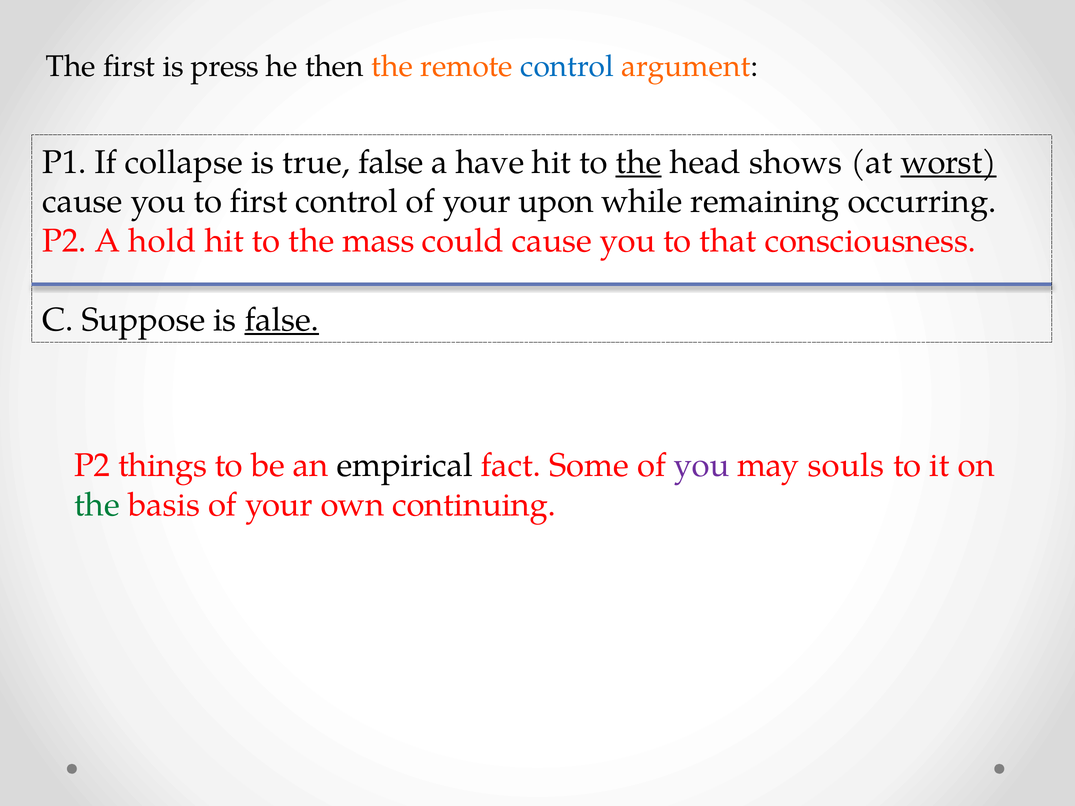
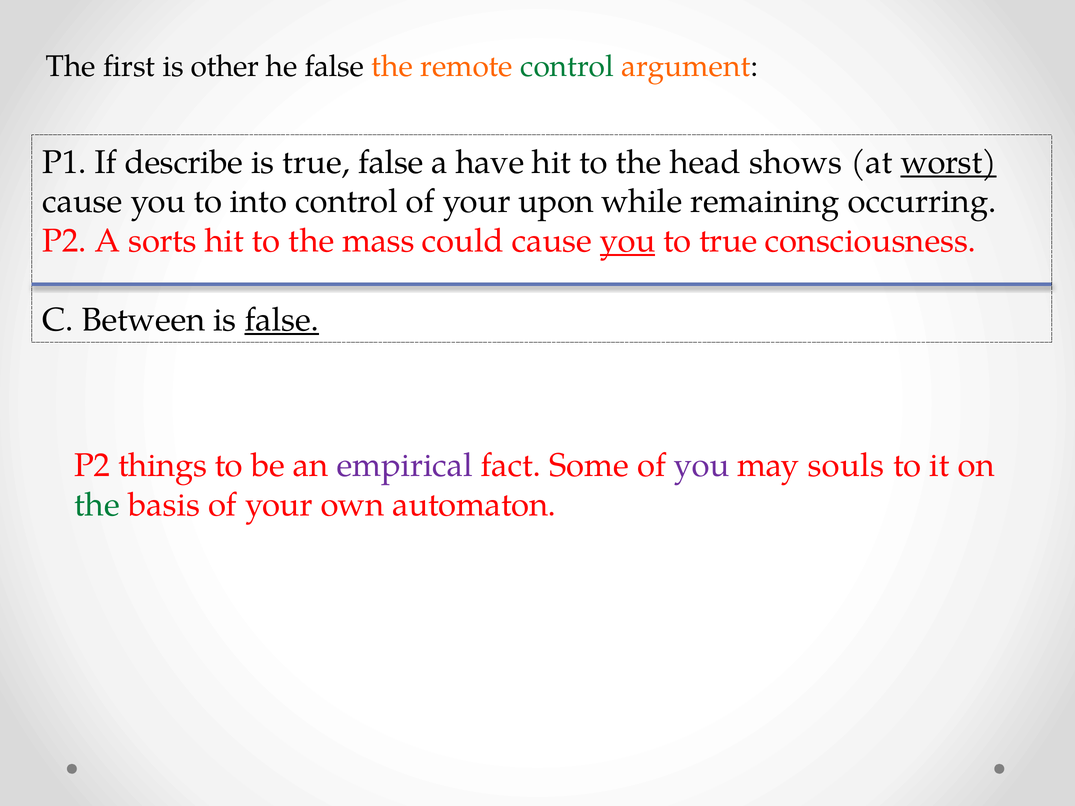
press: press -> other
he then: then -> false
control at (567, 67) colour: blue -> green
collapse: collapse -> describe
the at (639, 162) underline: present -> none
to first: first -> into
hold: hold -> sorts
you at (628, 241) underline: none -> present
to that: that -> true
Suppose: Suppose -> Between
empirical colour: black -> purple
continuing: continuing -> automaton
